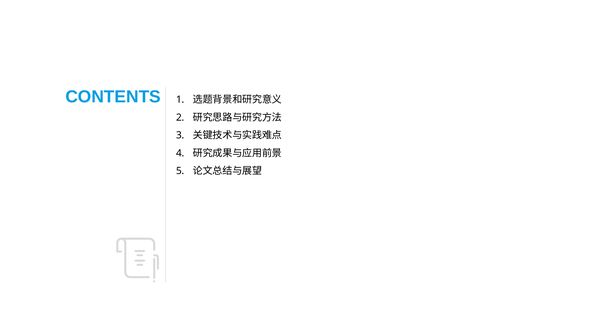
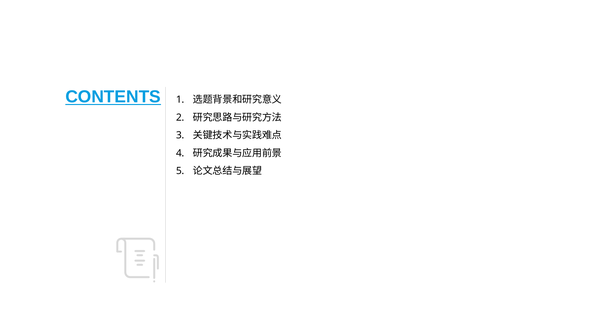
CONTENTS underline: none -> present
